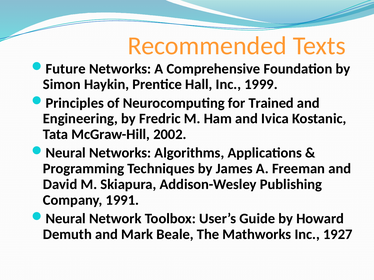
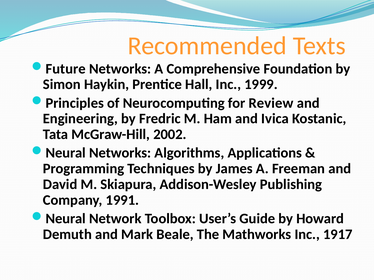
Trained: Trained -> Review
1927: 1927 -> 1917
